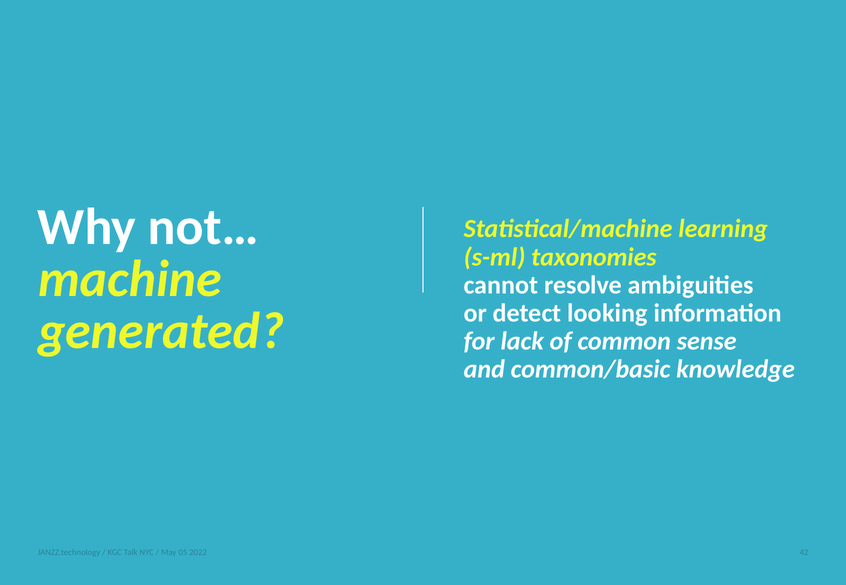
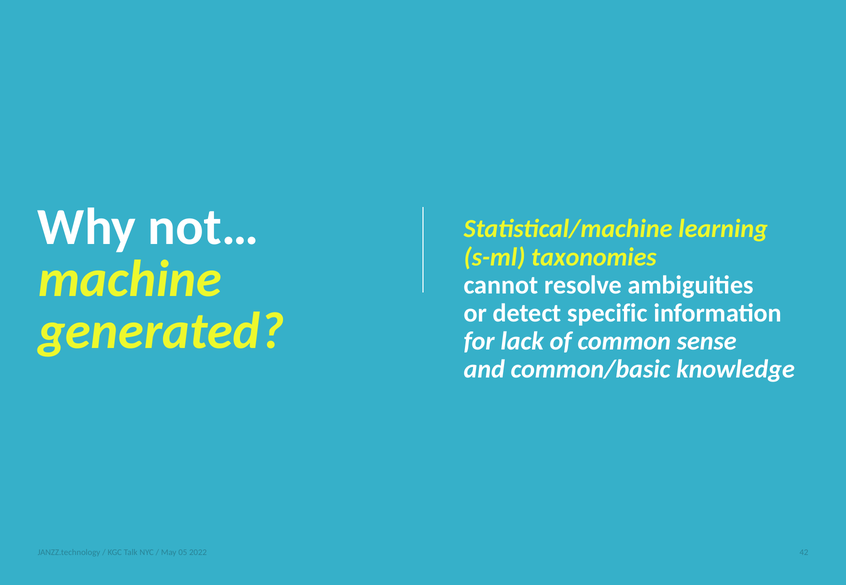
looking: looking -> specific
